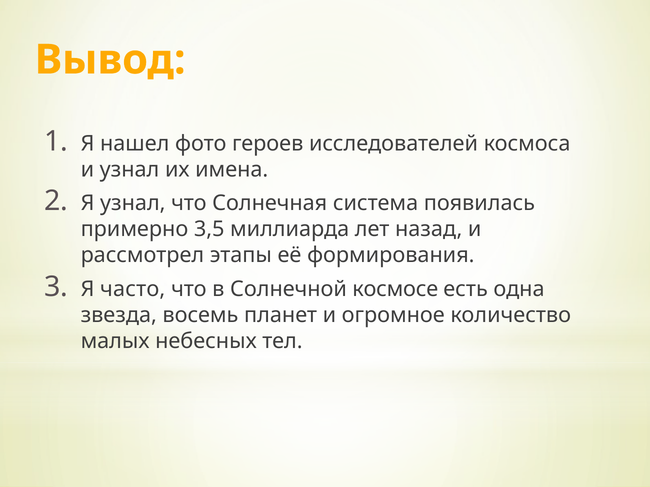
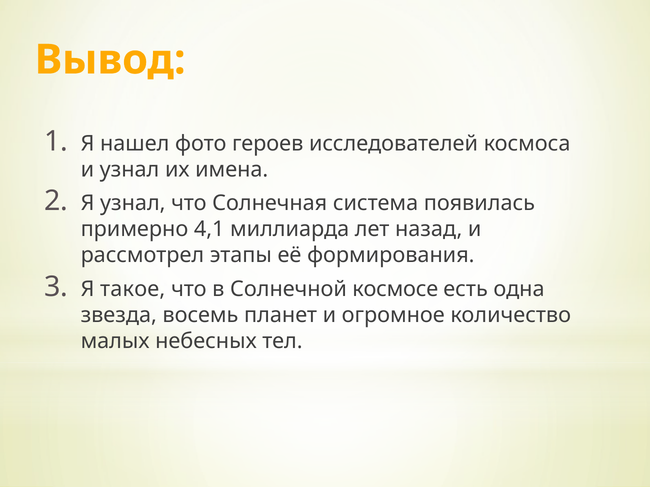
3,5: 3,5 -> 4,1
часто: часто -> такое
